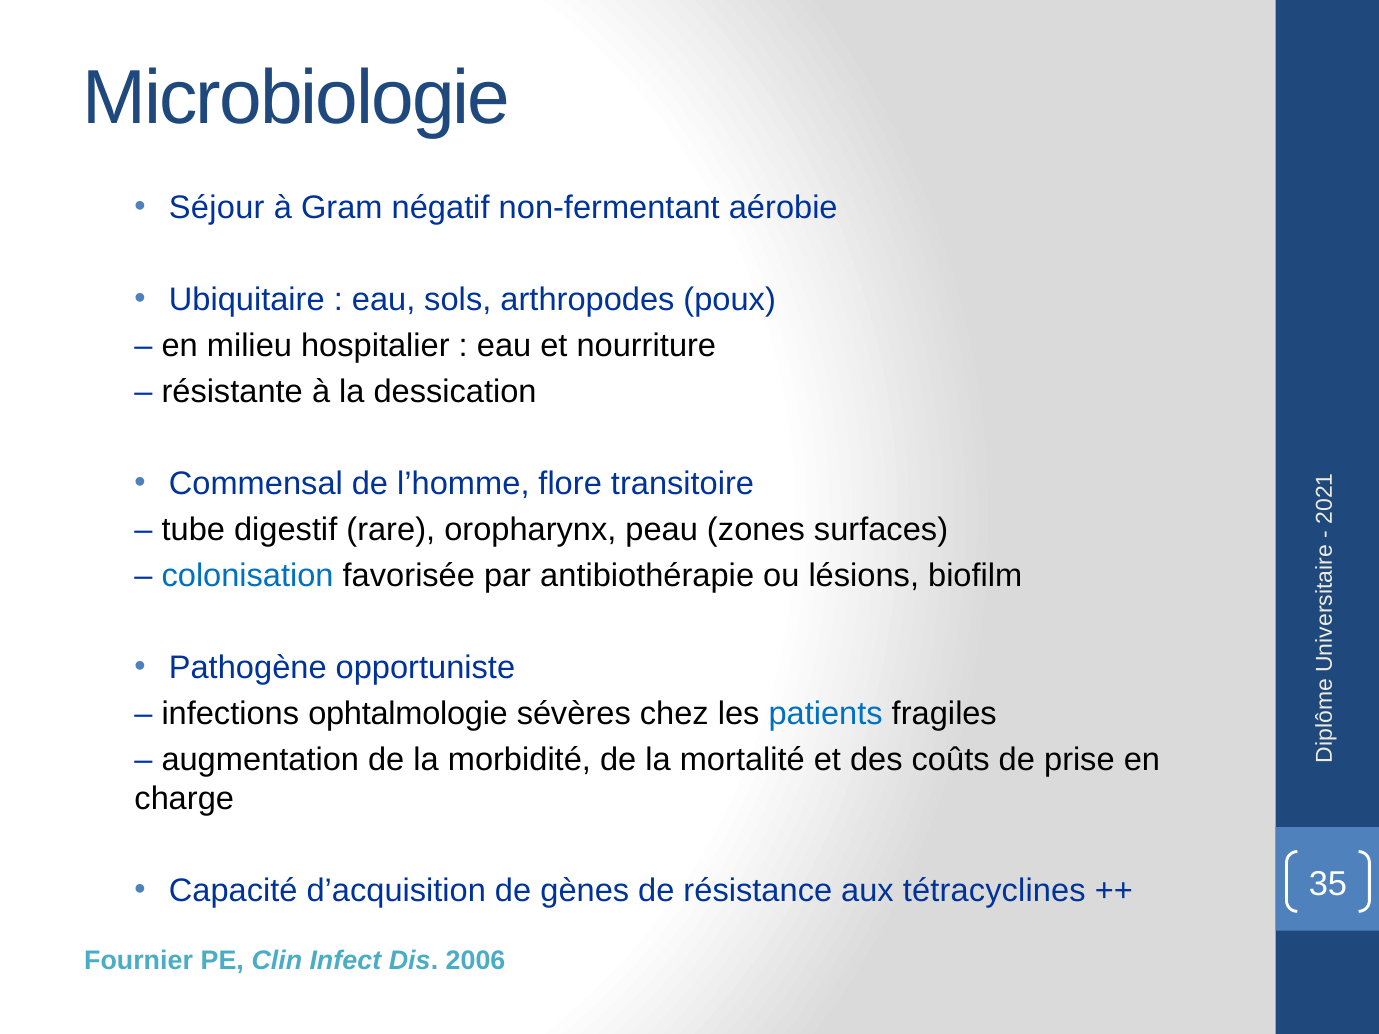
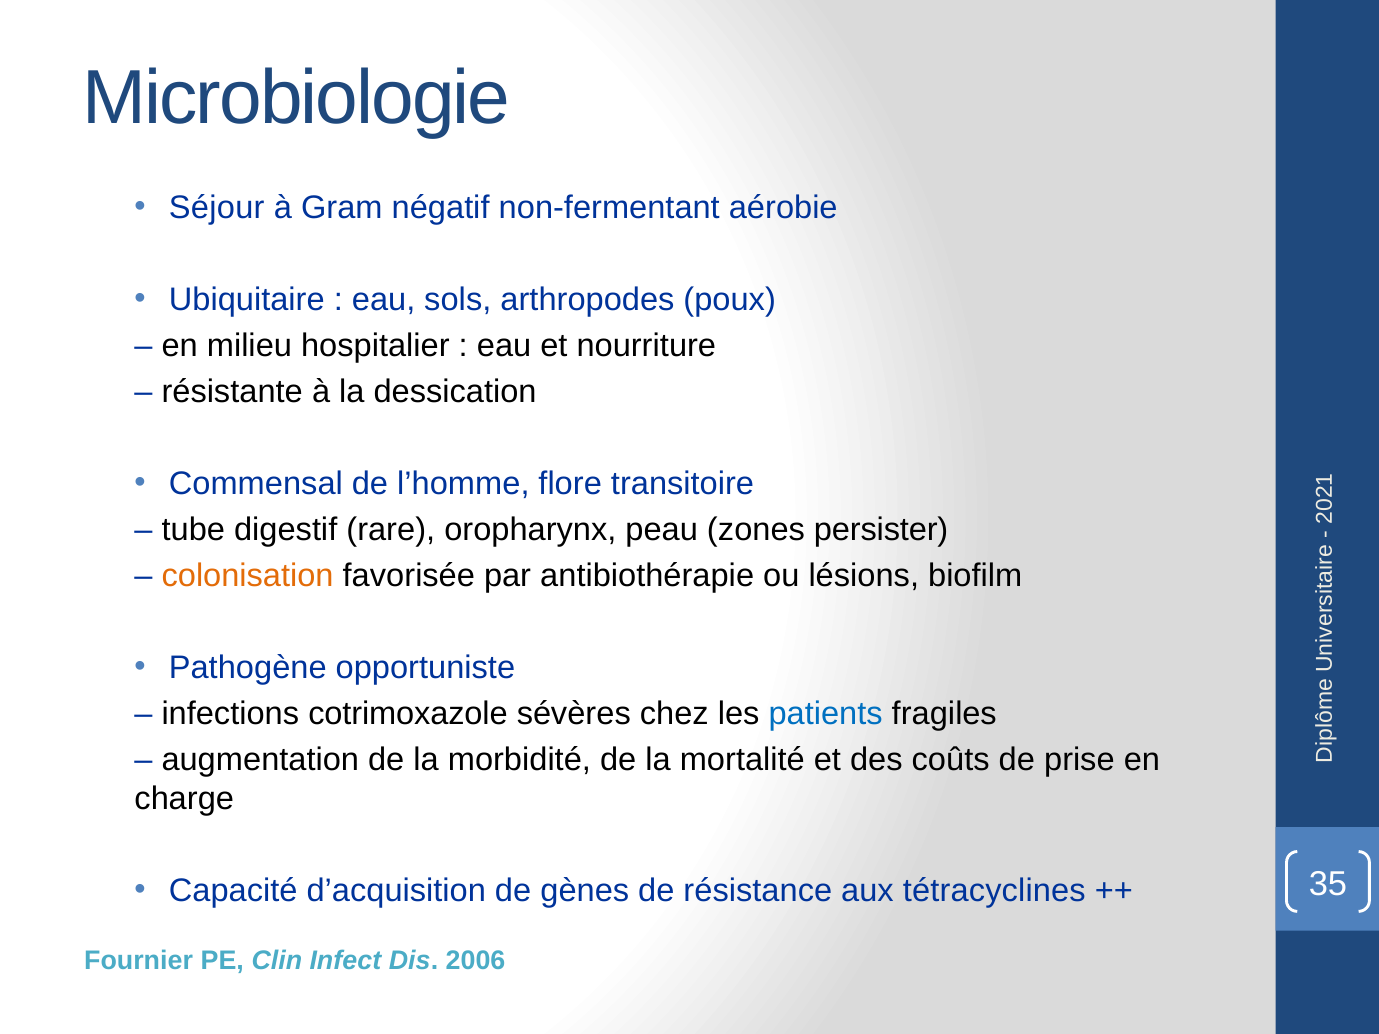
surfaces: surfaces -> persister
colonisation colour: blue -> orange
ophtalmologie: ophtalmologie -> cotrimoxazole
